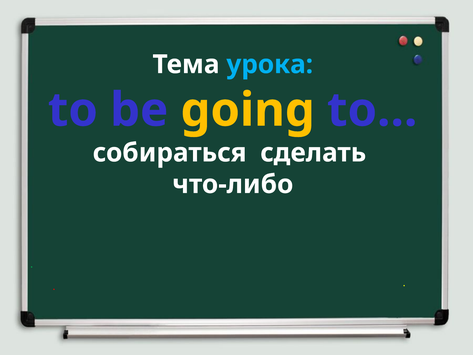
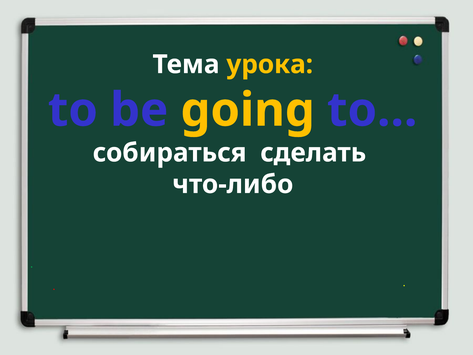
урока colour: light blue -> yellow
